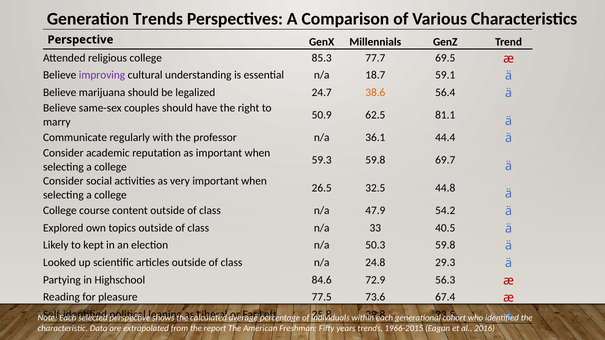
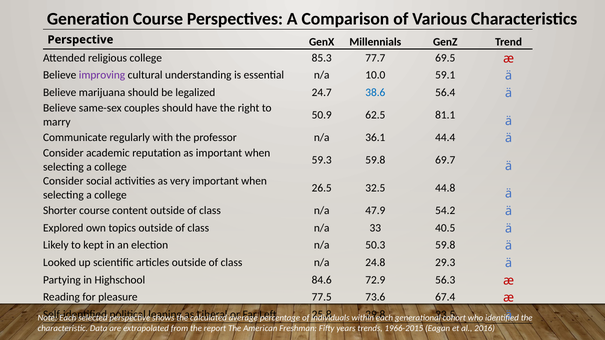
Generation Trends: Trends -> Course
18.7: 18.7 -> 10.0
38.6 colour: orange -> blue
College at (60, 211): College -> Shorter
